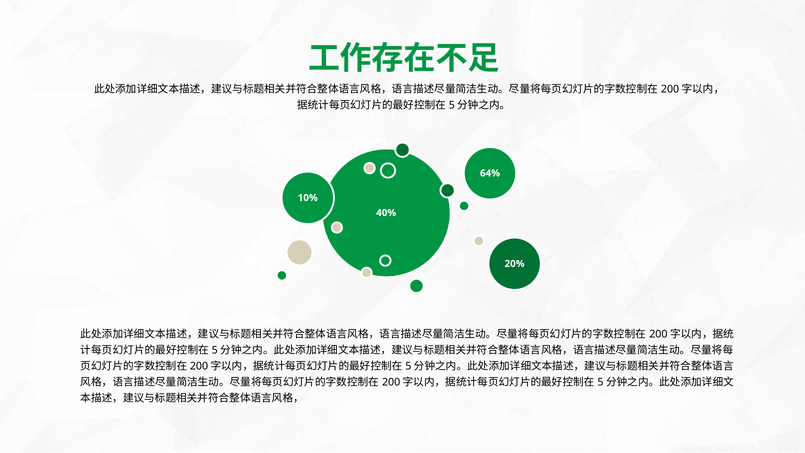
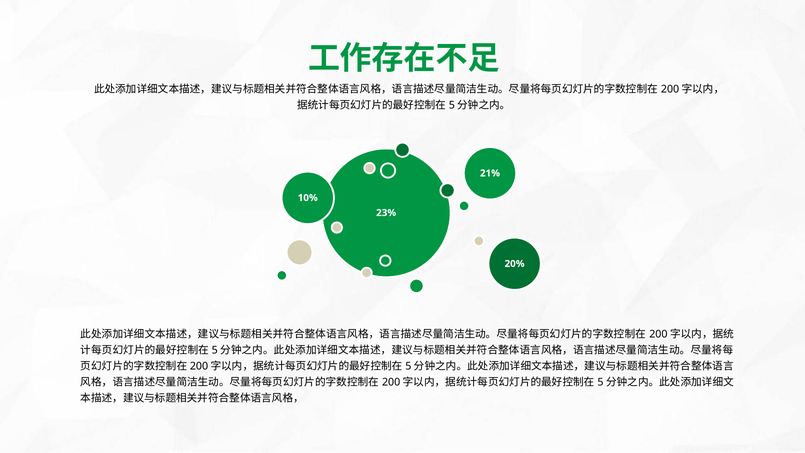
64%: 64% -> 21%
40%: 40% -> 23%
